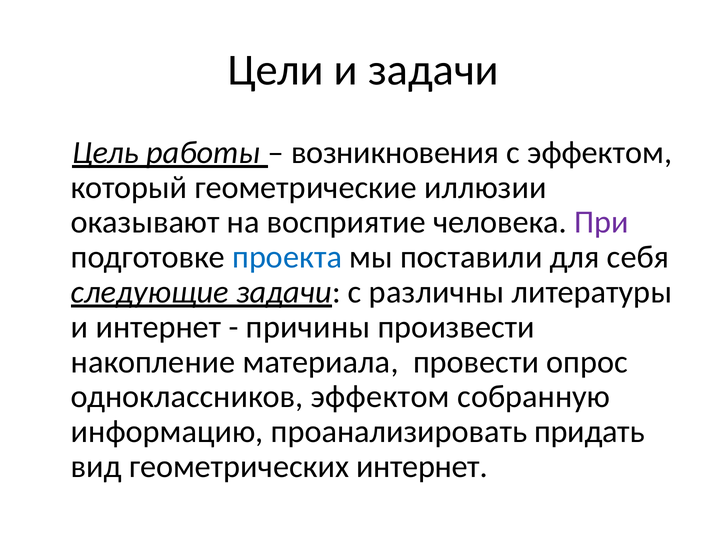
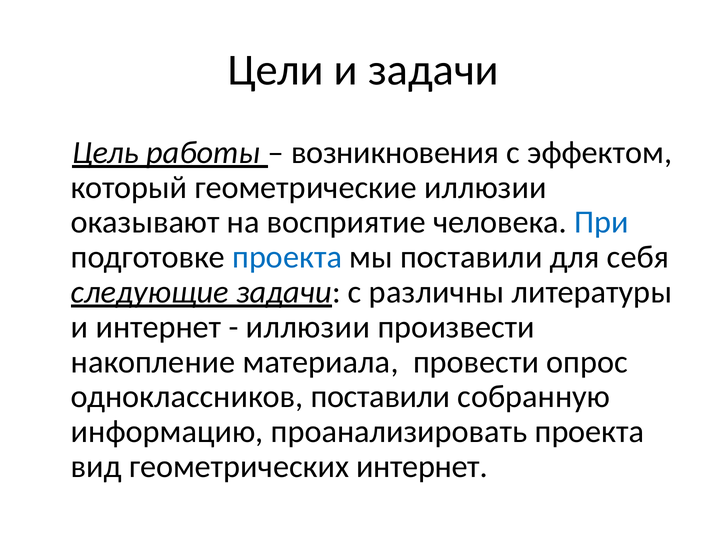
При colour: purple -> blue
причины at (308, 327): причины -> иллюзии
одноклассников эффектом: эффектом -> поставили
проанализировать придать: придать -> проекта
